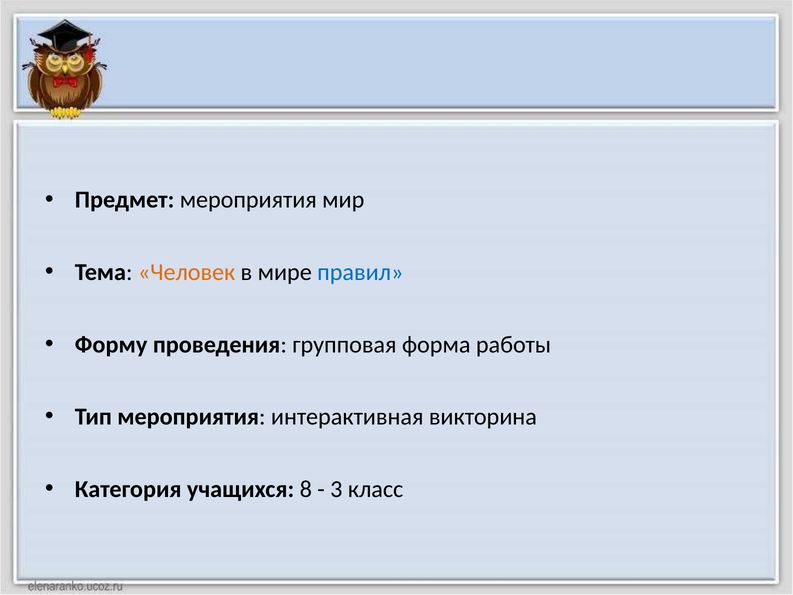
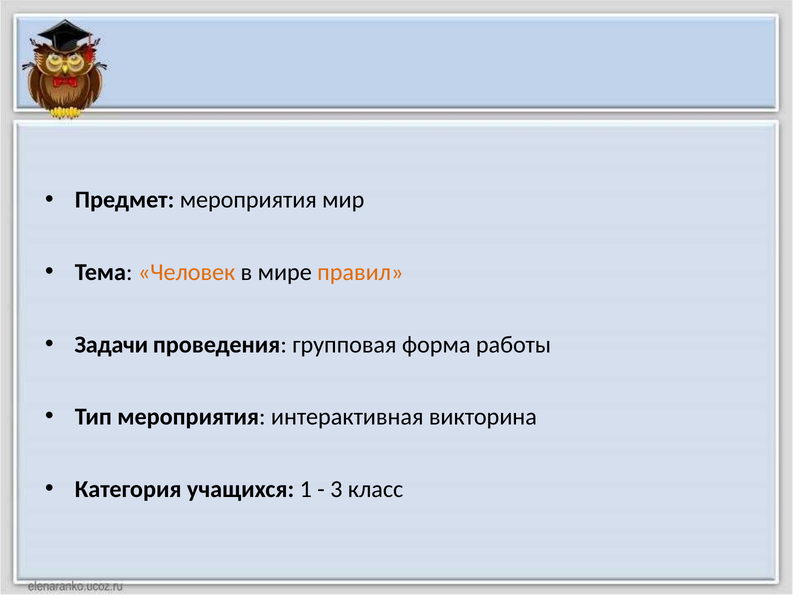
правил colour: blue -> orange
Форму: Форму -> Задачи
8: 8 -> 1
